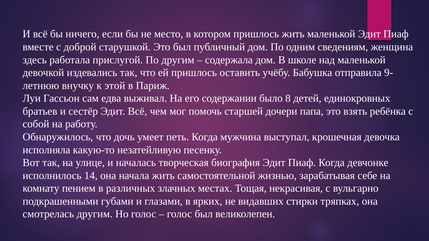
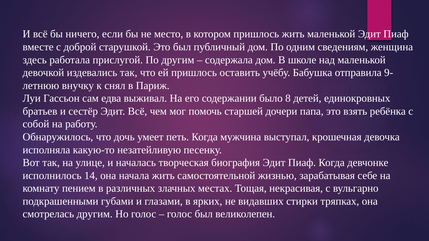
этой: этой -> снял
